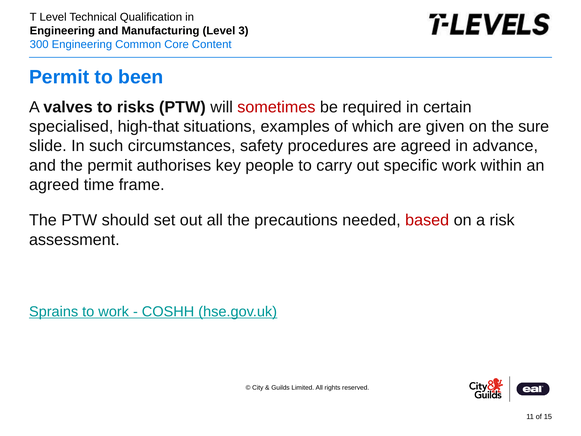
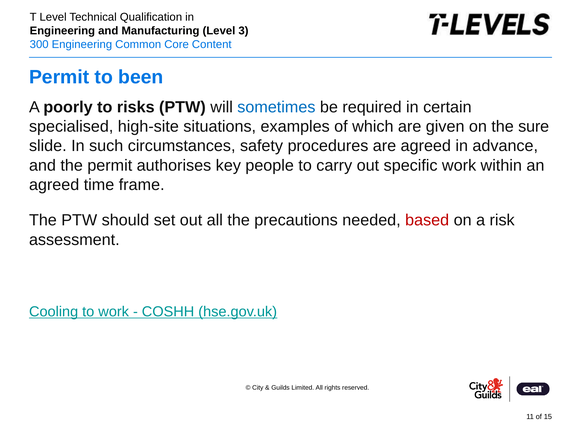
valves: valves -> poorly
sometimes colour: red -> blue
high-that: high-that -> high-site
Sprains: Sprains -> Cooling
